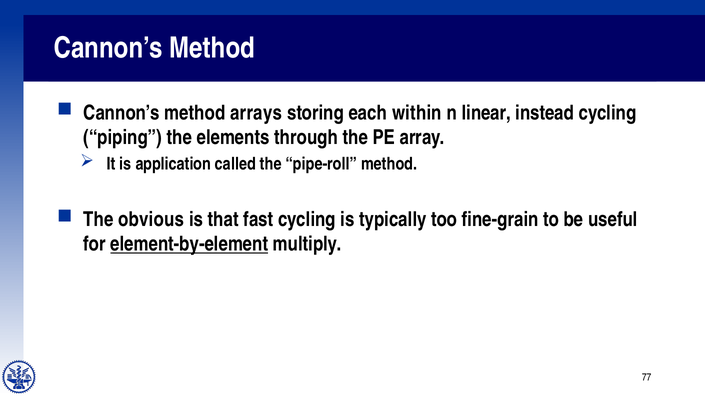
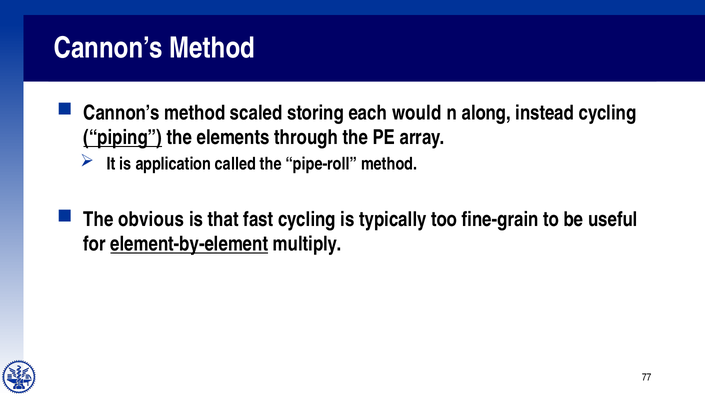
arrays: arrays -> scaled
within: within -> would
linear: linear -> along
piping underline: none -> present
